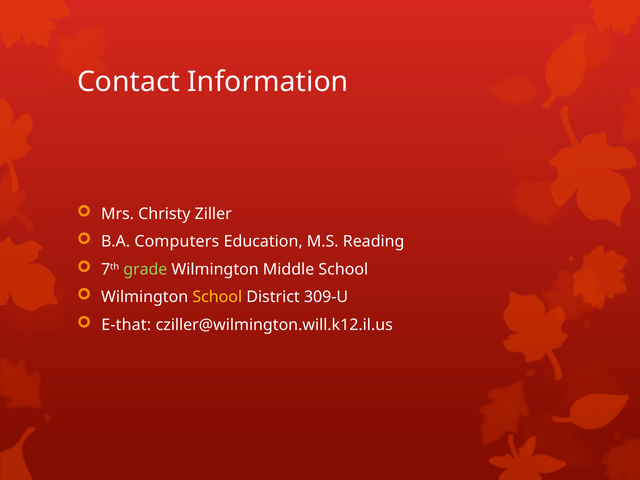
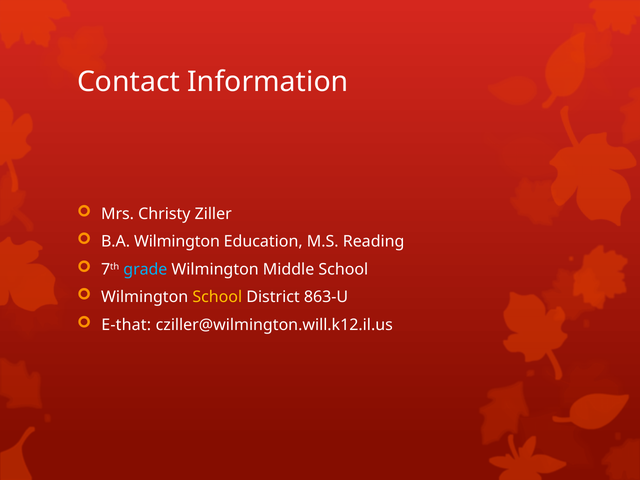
B.A Computers: Computers -> Wilmington
grade colour: light green -> light blue
309-U: 309-U -> 863-U
